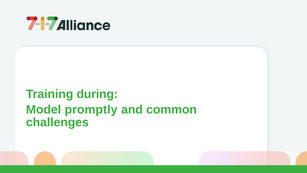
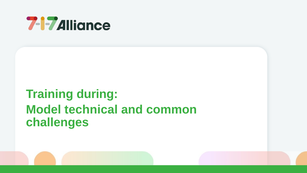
promptly: promptly -> technical
